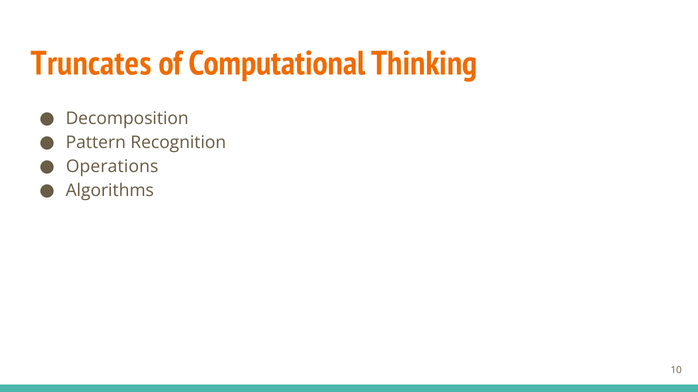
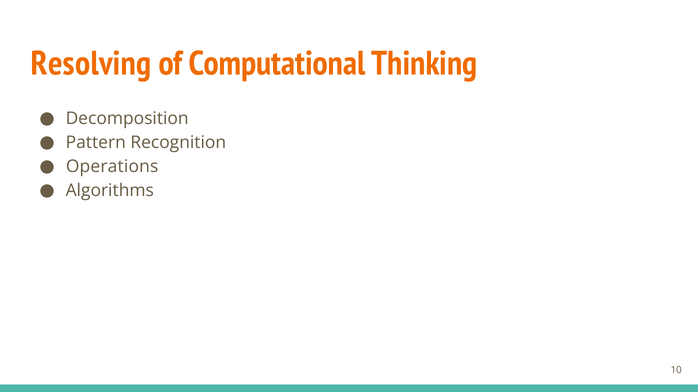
Truncates: Truncates -> Resolving
